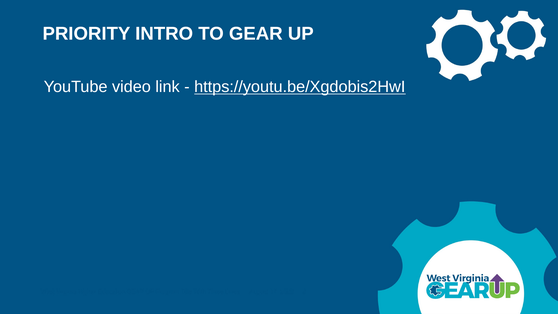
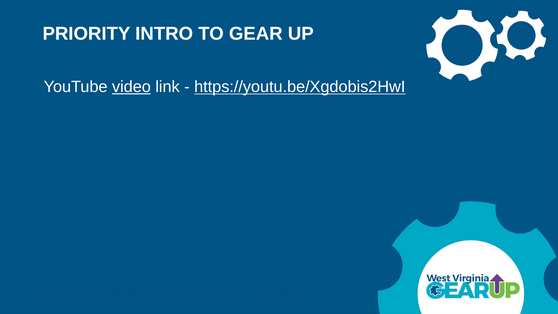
video underline: none -> present
